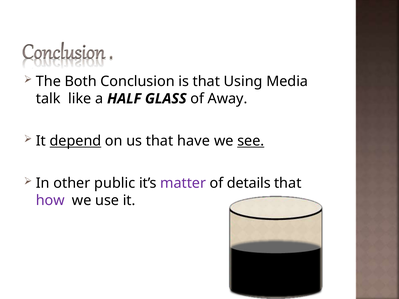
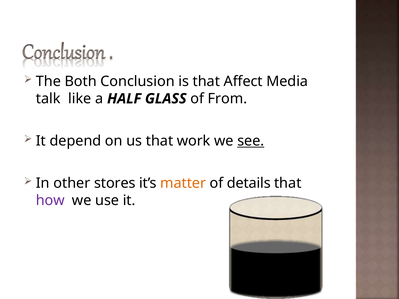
Using: Using -> Affect
Away: Away -> From
depend underline: present -> none
have: have -> work
public: public -> stores
matter colour: purple -> orange
